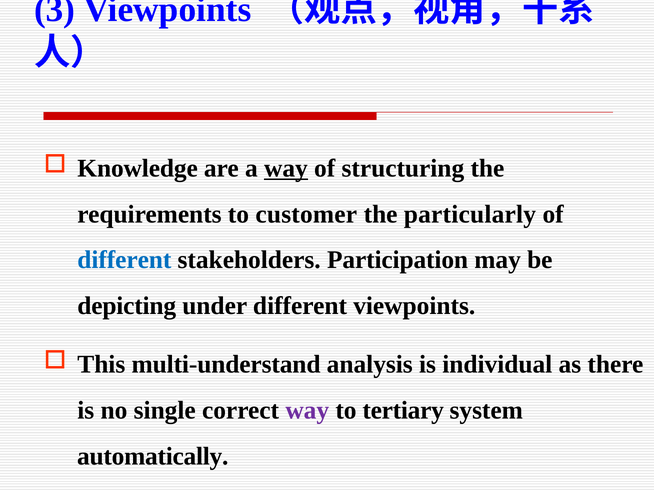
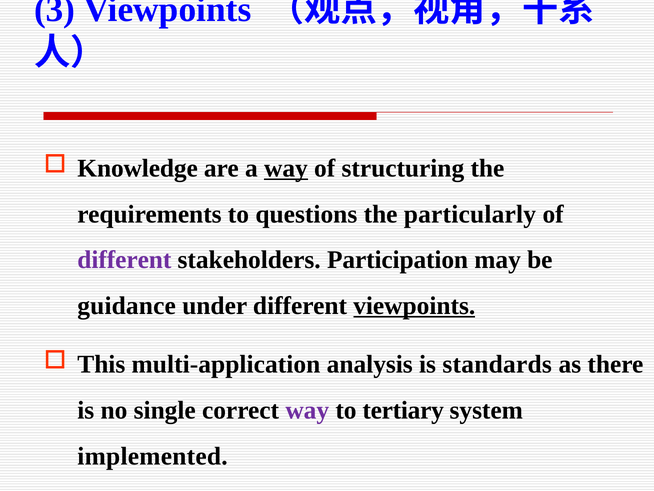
customer: customer -> questions
different at (124, 260) colour: blue -> purple
depicting: depicting -> guidance
viewpoints at (414, 306) underline: none -> present
multi-understand: multi-understand -> multi-application
individual: individual -> standards
automatically: automatically -> implemented
